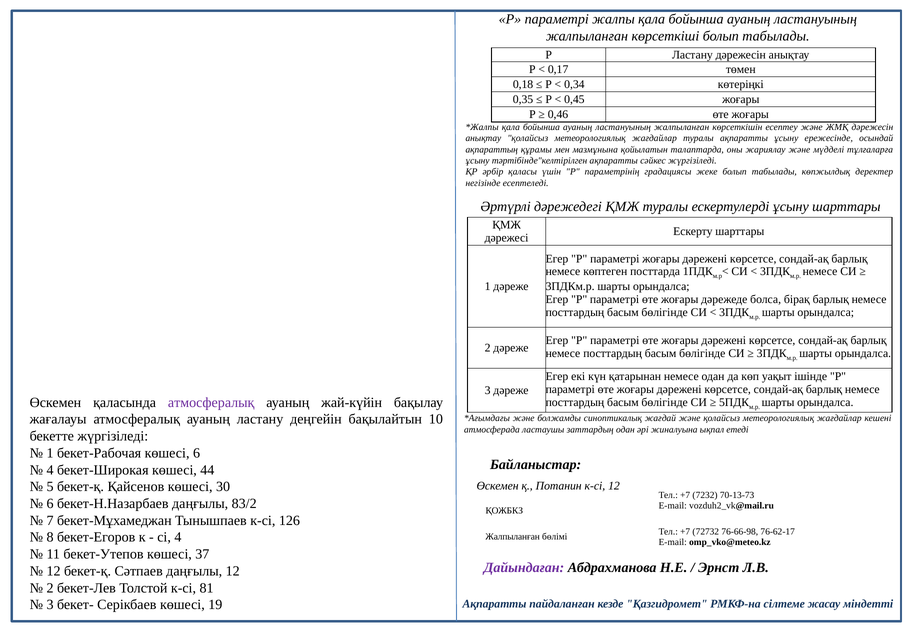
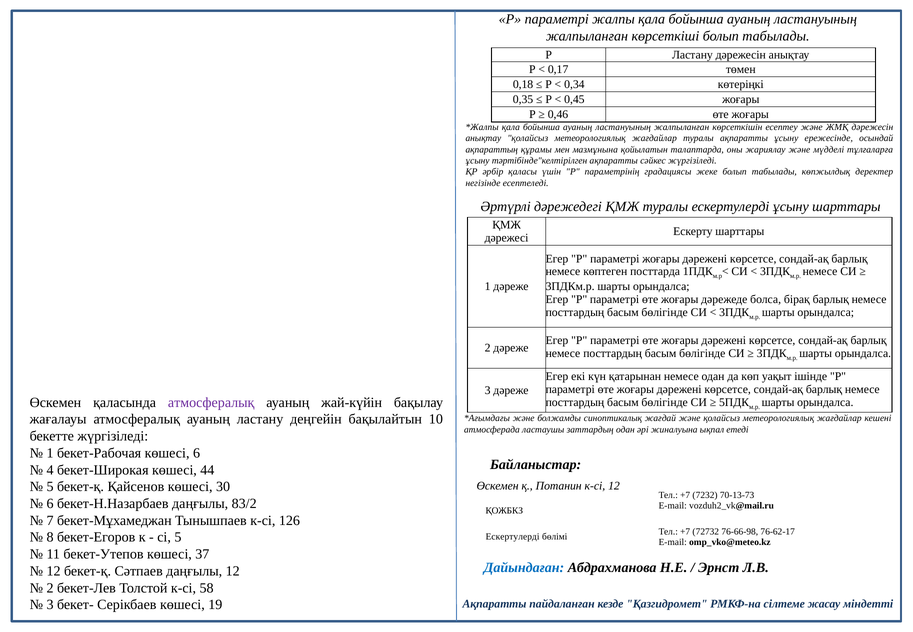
сі 4: 4 -> 5
Жалпыланған at (513, 537): Жалпыланған -> Ескертулерді
Дайындаған colour: purple -> blue
81: 81 -> 58
